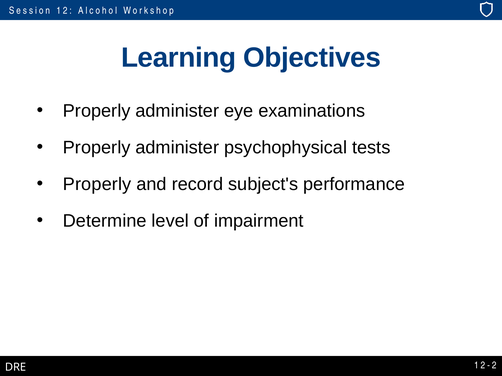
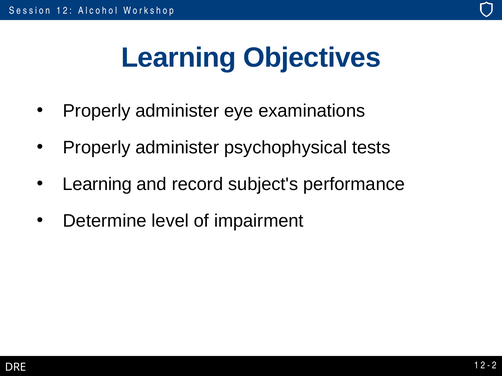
Properly at (97, 184): Properly -> Learning
